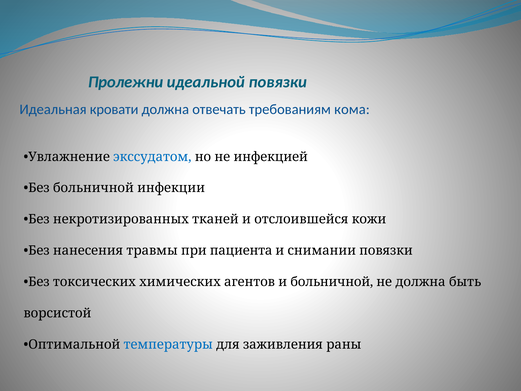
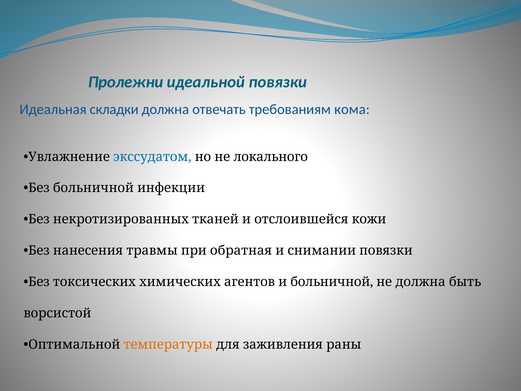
кровати: кровати -> складки
инфекцией: инфекцией -> локального
пациента: пациента -> обратная
температуры colour: blue -> orange
